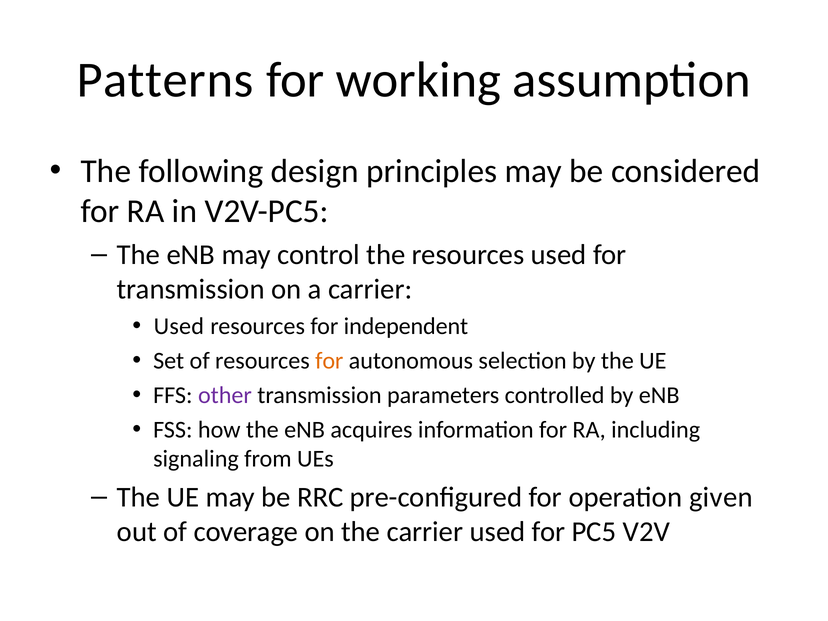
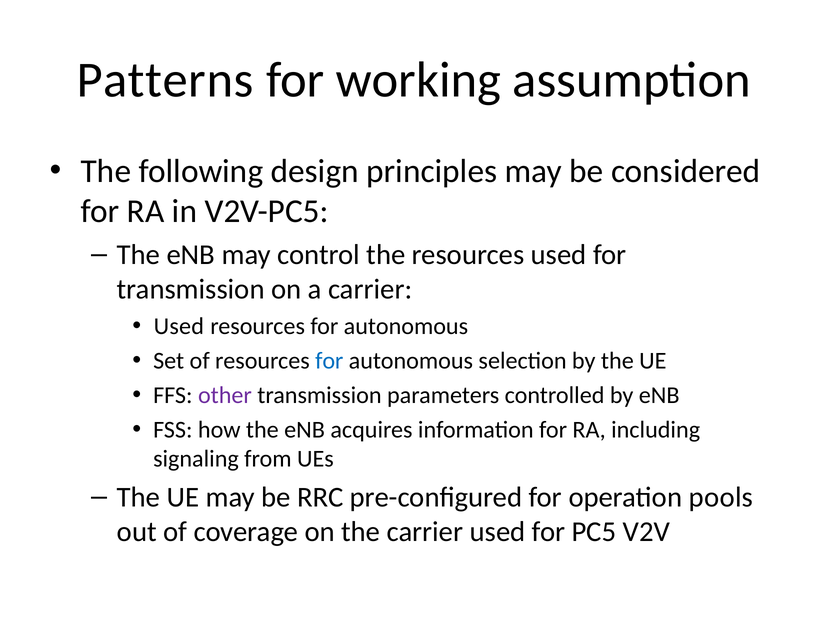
independent at (406, 326): independent -> autonomous
for at (329, 361) colour: orange -> blue
given: given -> pools
